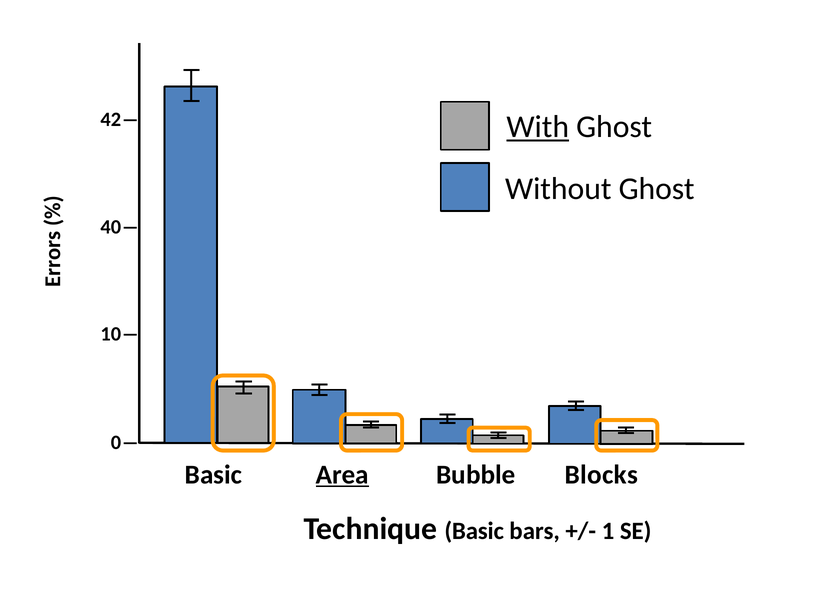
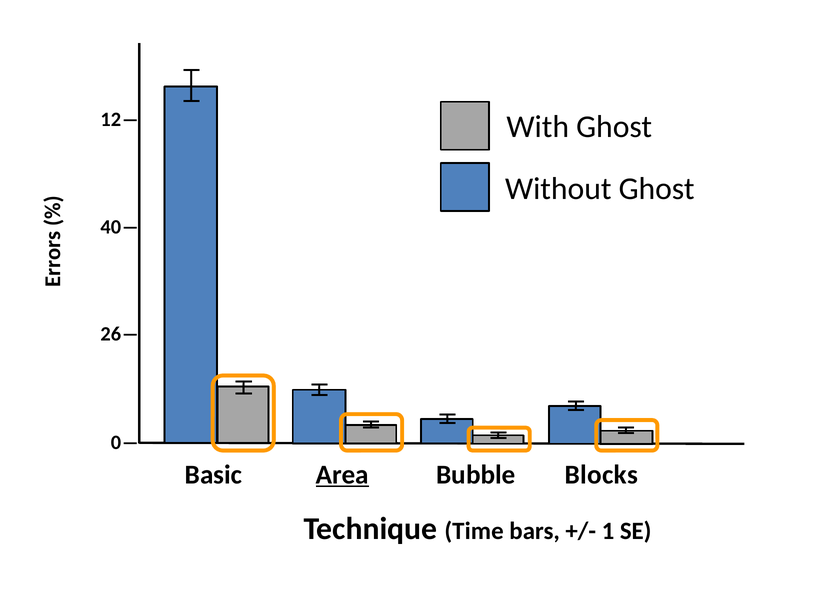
42―: 42― -> 12―
With underline: present -> none
10―: 10― -> 26―
Technique Basic: Basic -> Time
